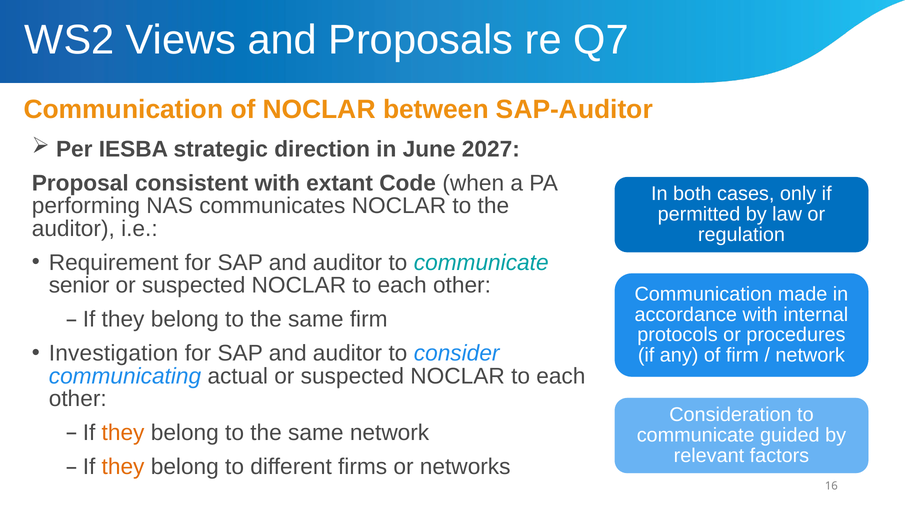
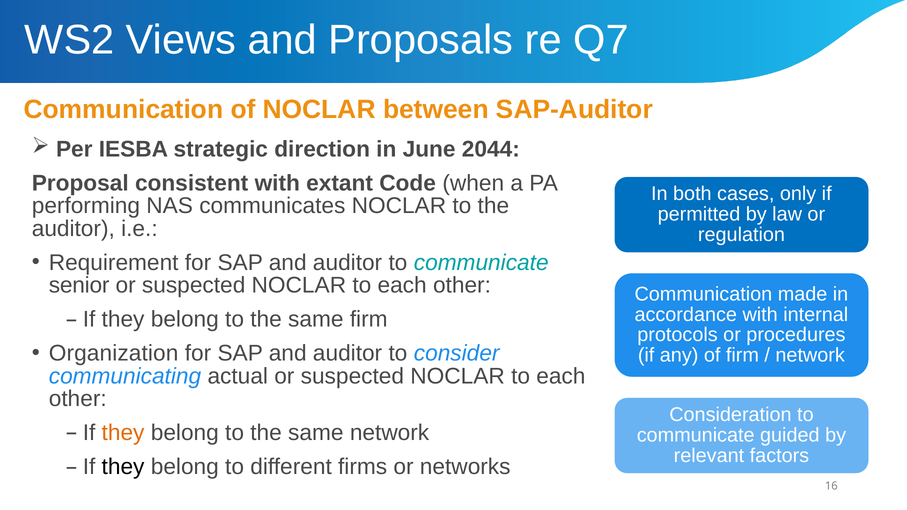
2027: 2027 -> 2044
Investigation: Investigation -> Organization
they at (123, 467) colour: orange -> black
